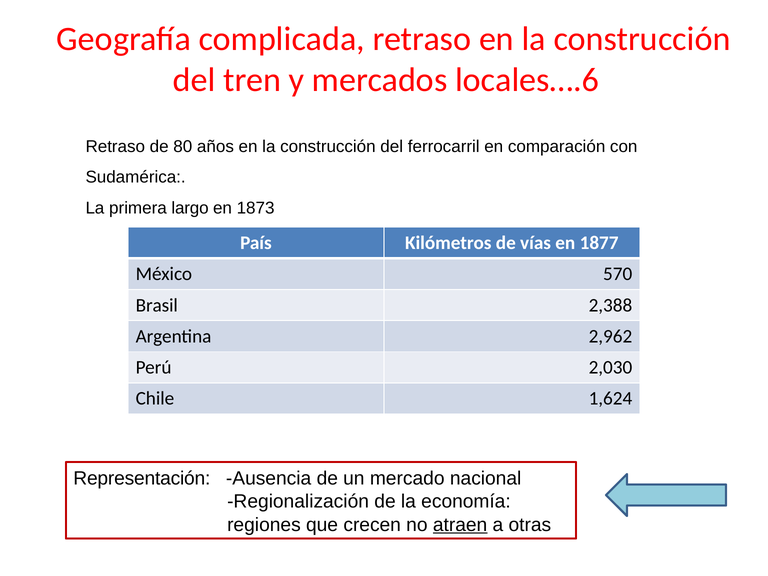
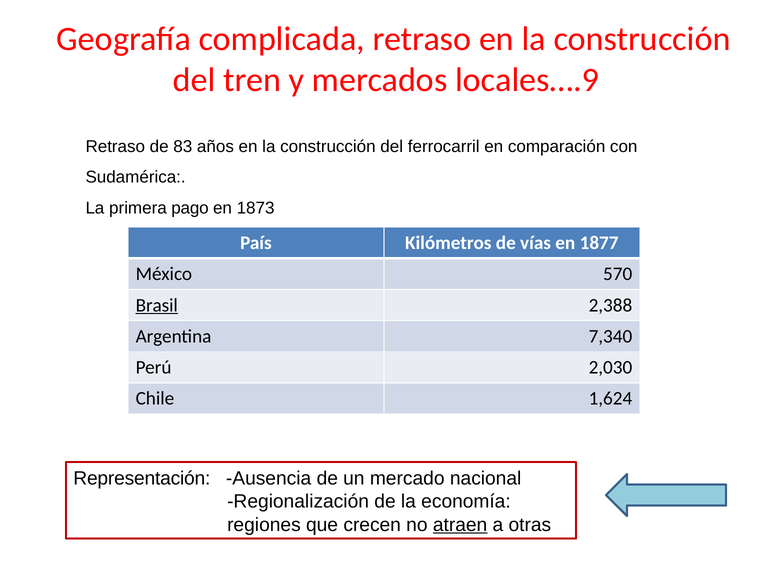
locales….6: locales….6 -> locales….9
80: 80 -> 83
largo: largo -> pago
Brasil underline: none -> present
2,962: 2,962 -> 7,340
